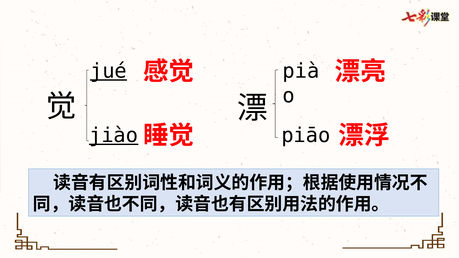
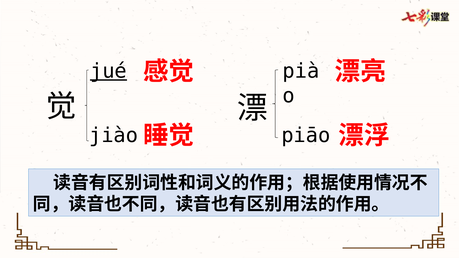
jiào underline: present -> none
